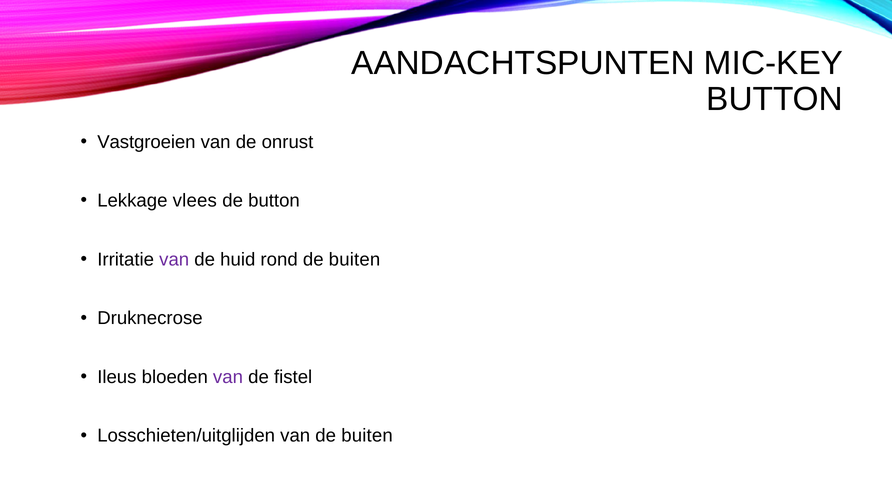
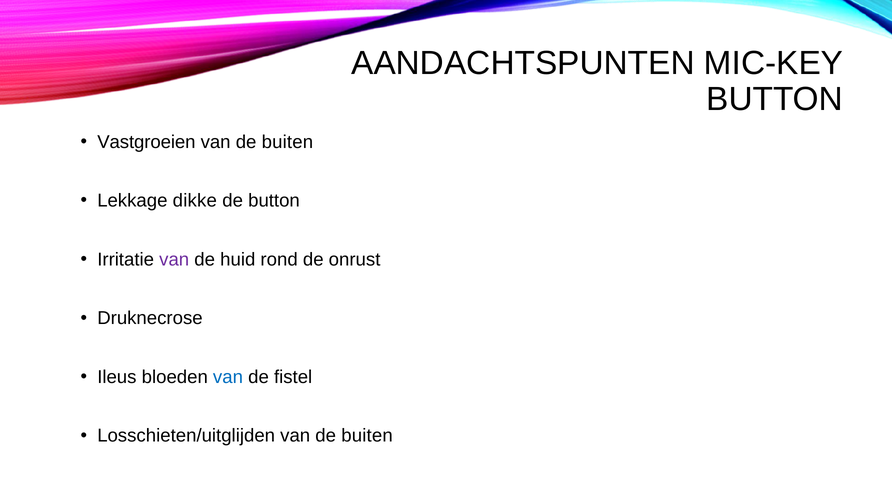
onrust at (287, 142): onrust -> buiten
vlees: vlees -> dikke
rond de buiten: buiten -> onrust
van at (228, 377) colour: purple -> blue
